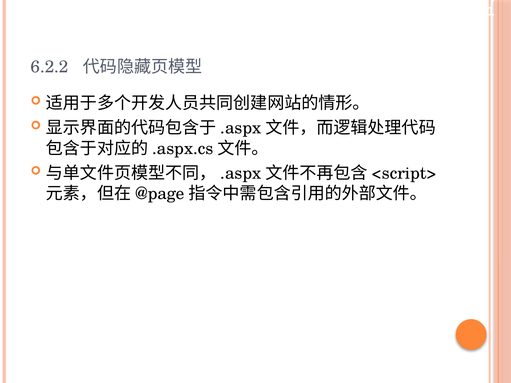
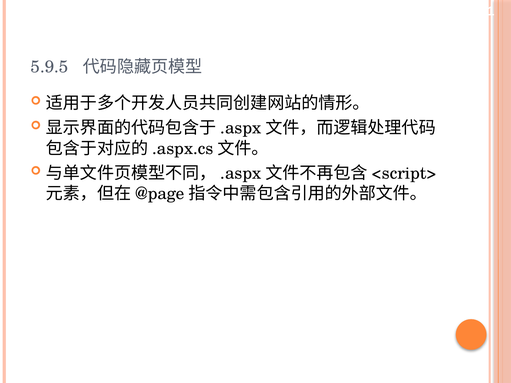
6.2.2: 6.2.2 -> 5.9.5
